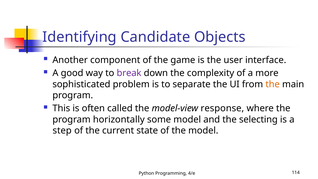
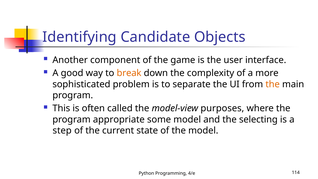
break colour: purple -> orange
response: response -> purposes
horizontally: horizontally -> appropriate
